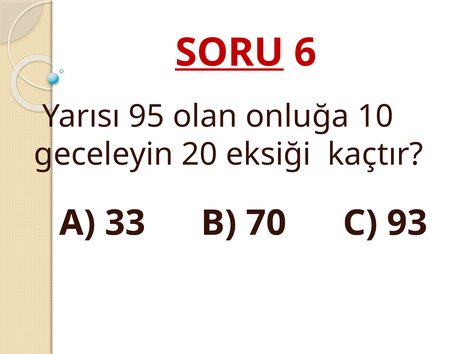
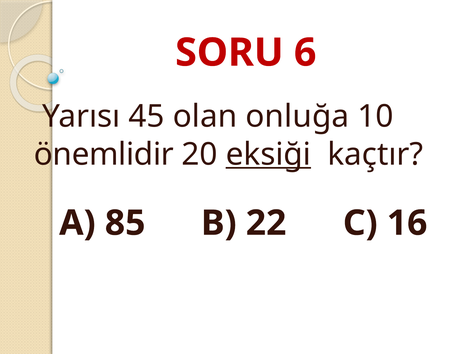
SORU underline: present -> none
95: 95 -> 45
geceleyin: geceleyin -> önemlidir
eksiği underline: none -> present
33: 33 -> 85
70: 70 -> 22
93: 93 -> 16
